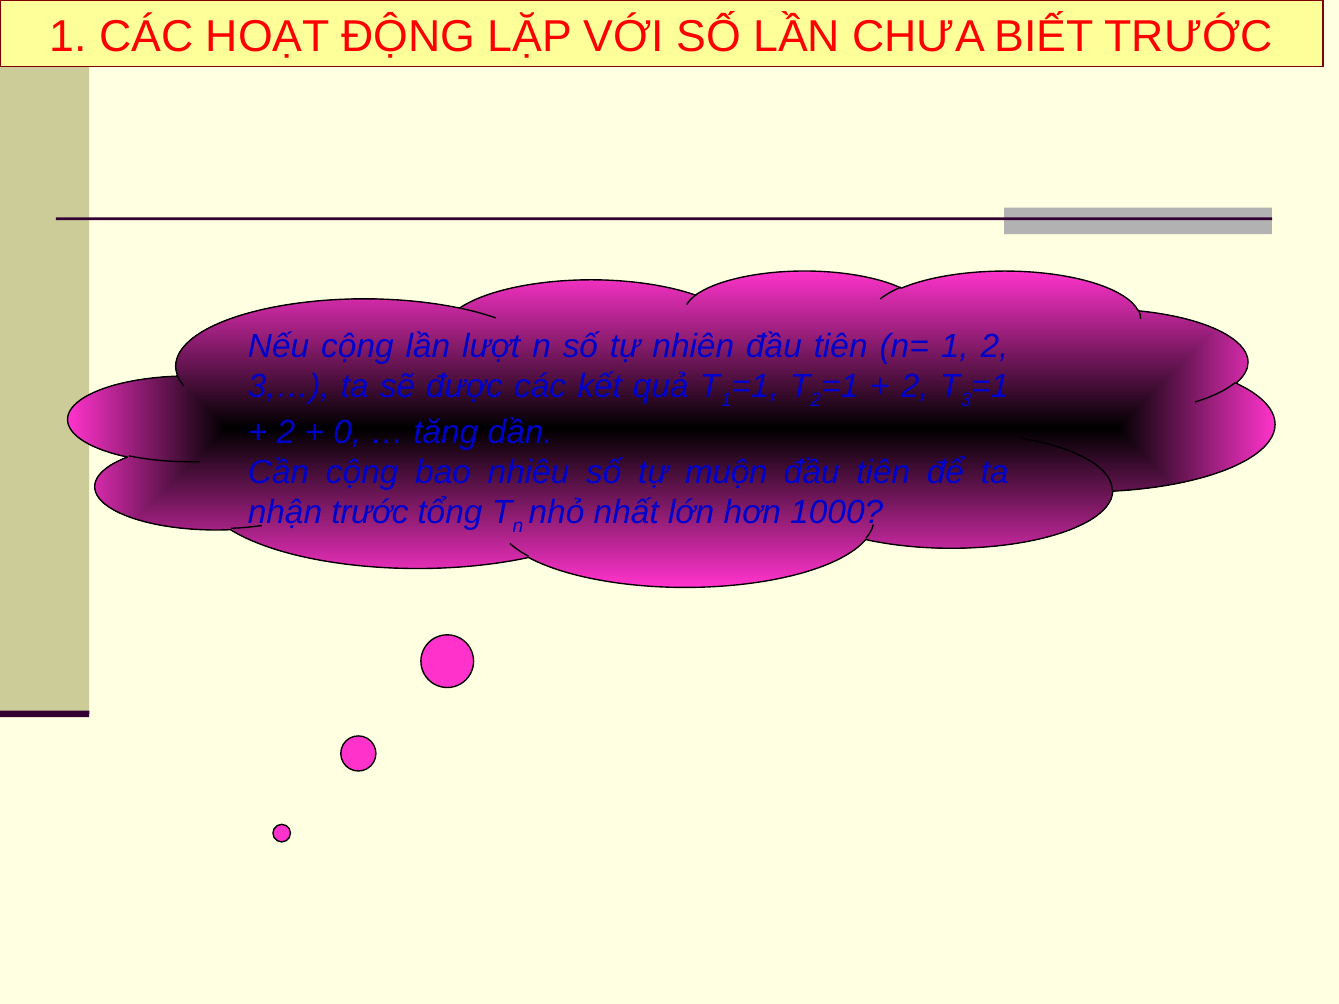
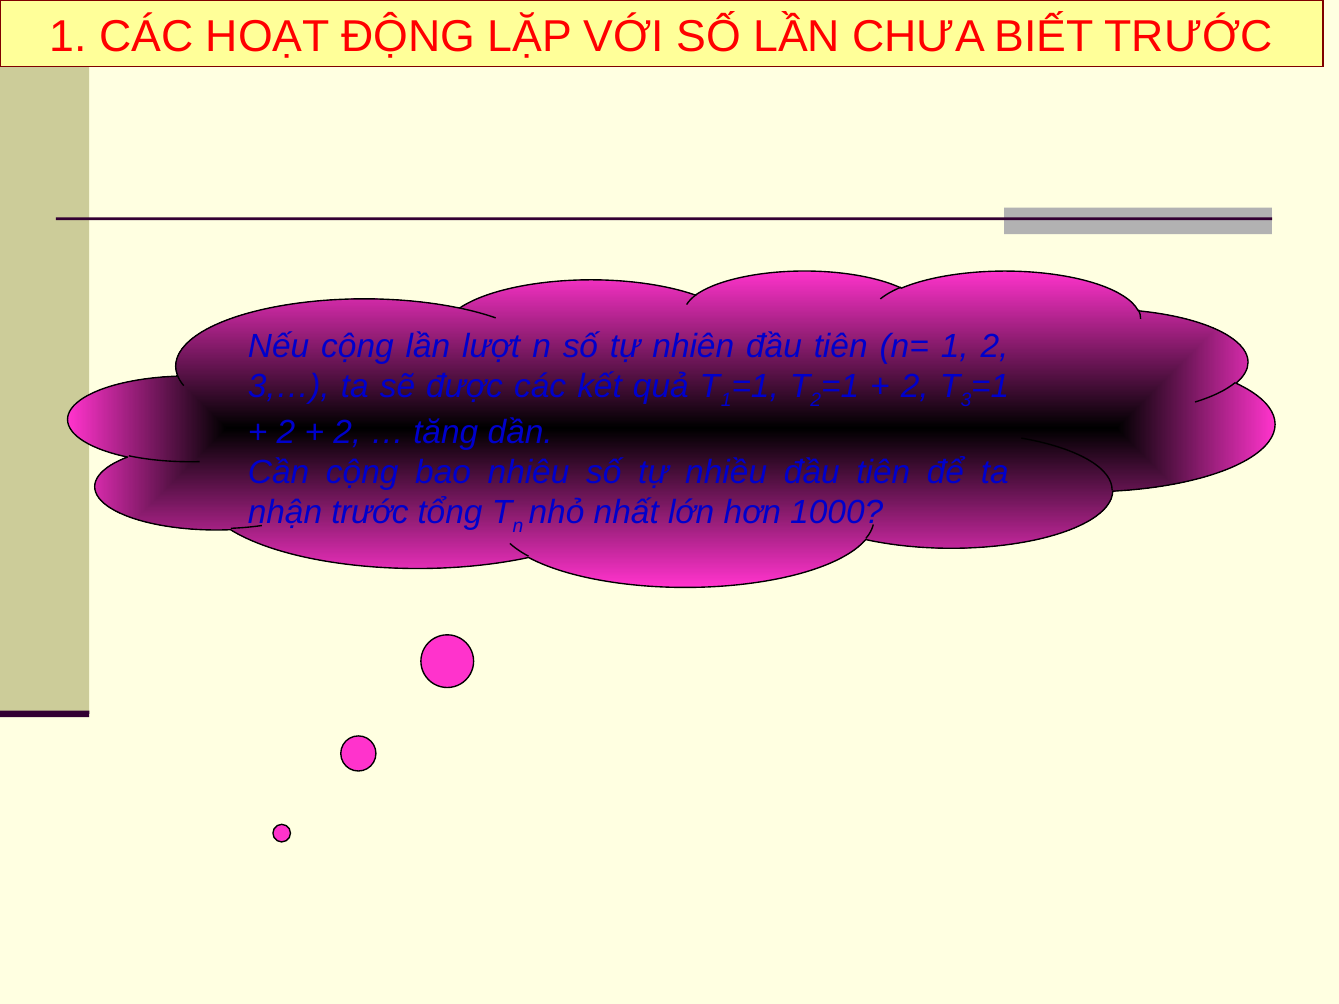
0 at (347, 433): 0 -> 2
muộn: muộn -> nhiều
